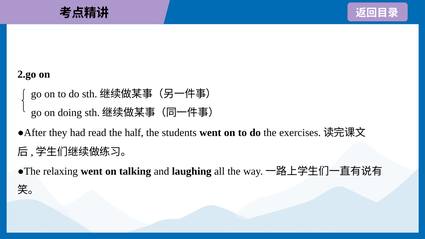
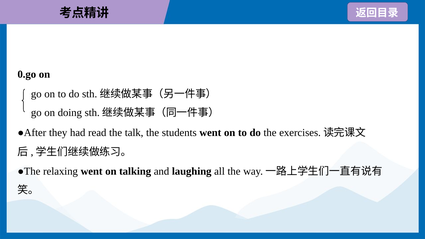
2.go: 2.go -> 0.go
half: half -> talk
